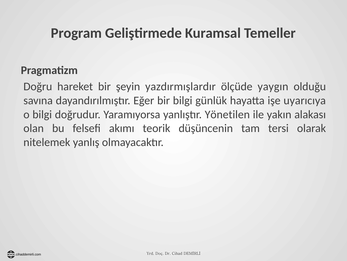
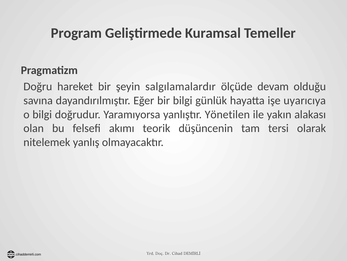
yazdırmışlardır: yazdırmışlardır -> salgılamalardır
yaygın: yaygın -> devam
